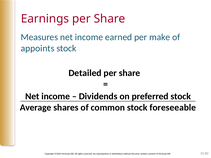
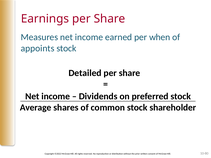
make: make -> when
foreseeable: foreseeable -> shareholder
